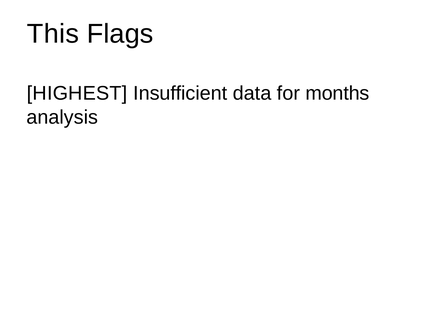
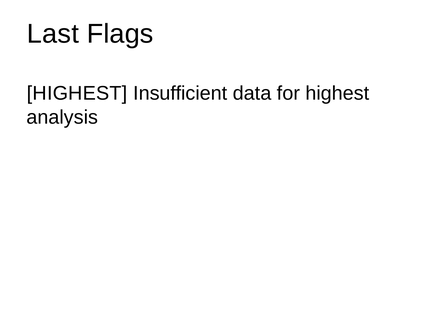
This: This -> Last
for months: months -> highest
